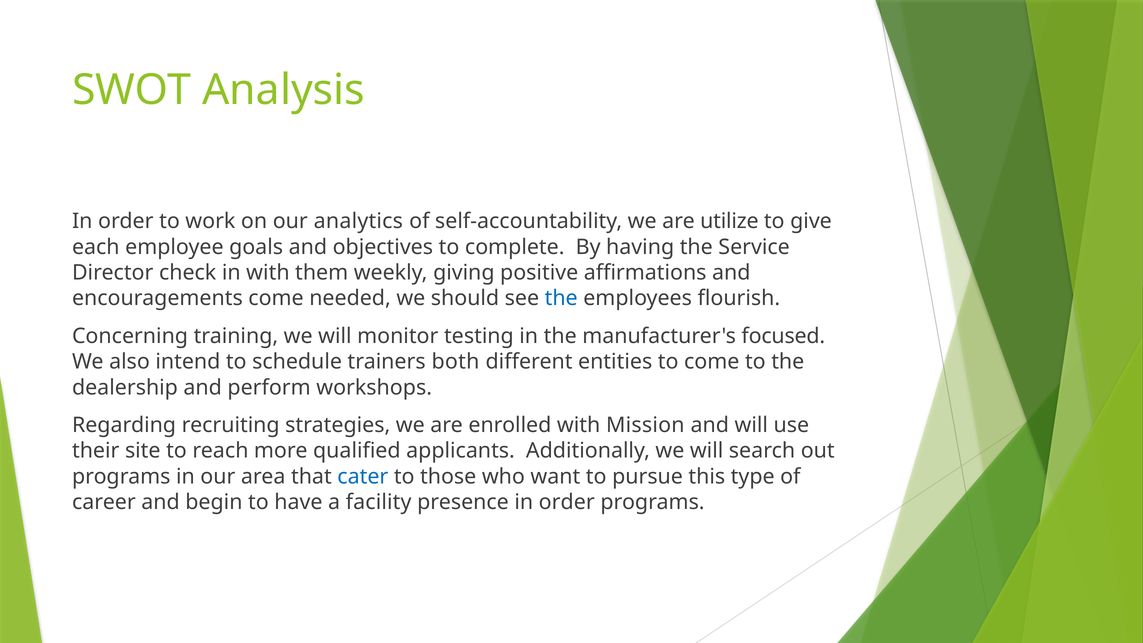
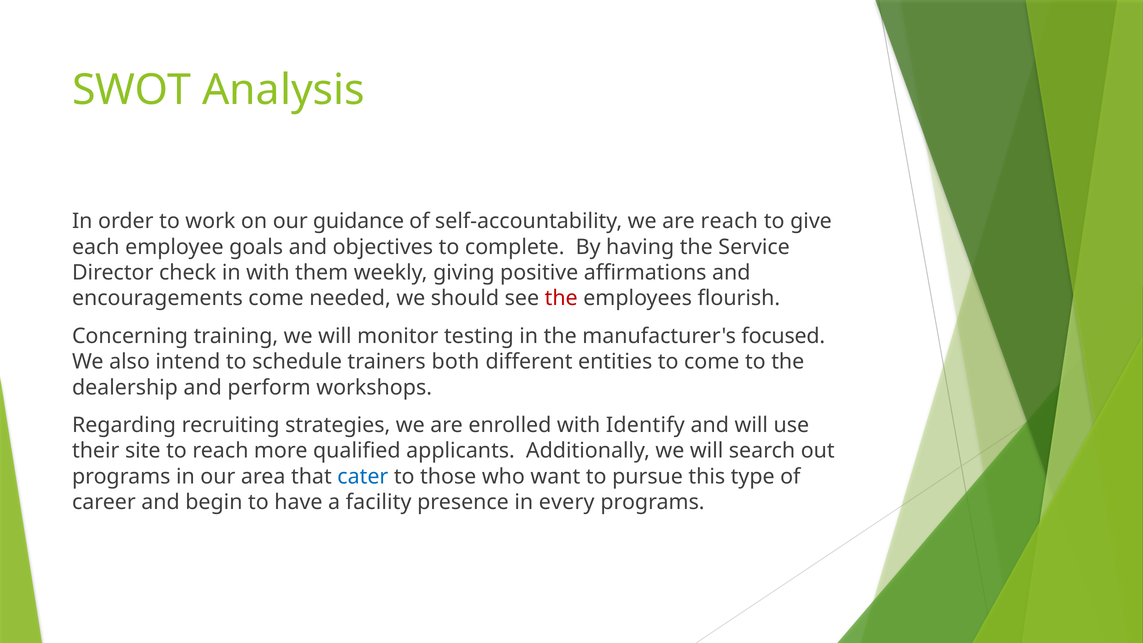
analytics: analytics -> guidance
are utilize: utilize -> reach
the at (561, 298) colour: blue -> red
Mission: Mission -> Identify
presence in order: order -> every
